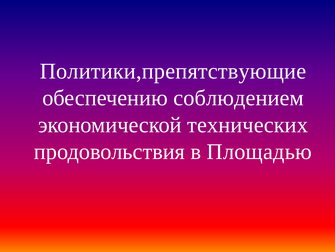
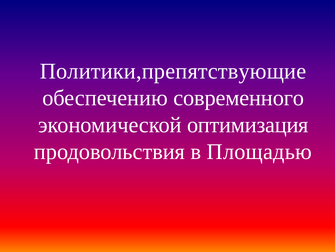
соблюдением: соблюдением -> современного
технических: технических -> оптимизация
